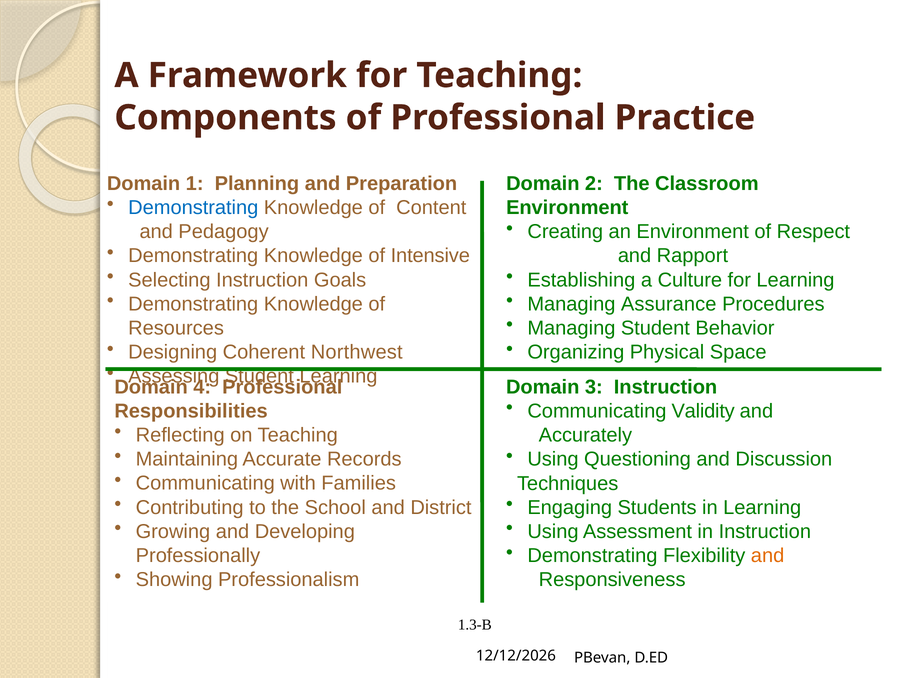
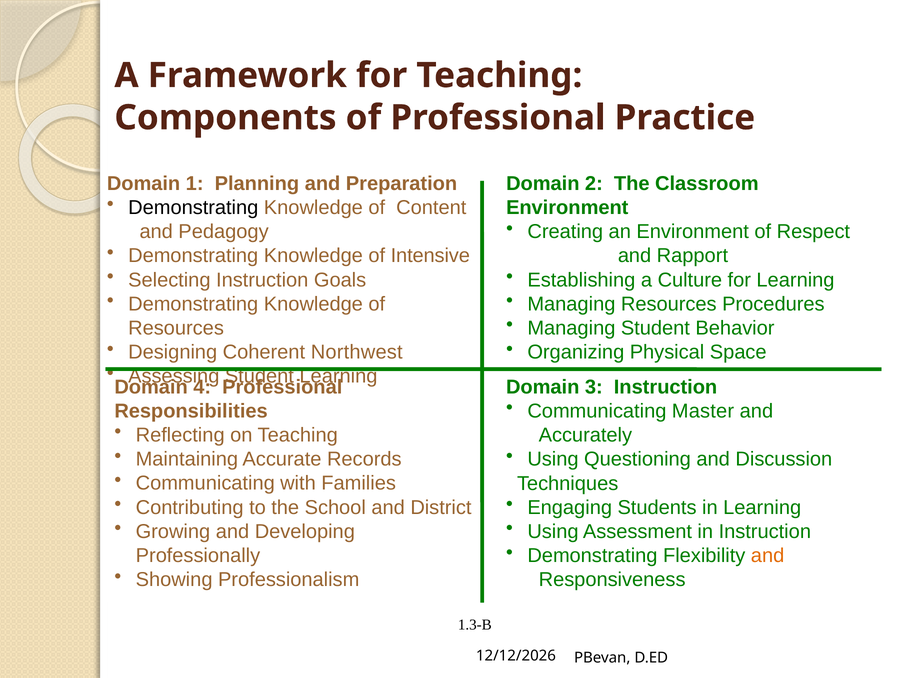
Demonstrating at (193, 208) colour: blue -> black
Managing Assurance: Assurance -> Resources
Validity: Validity -> Master
